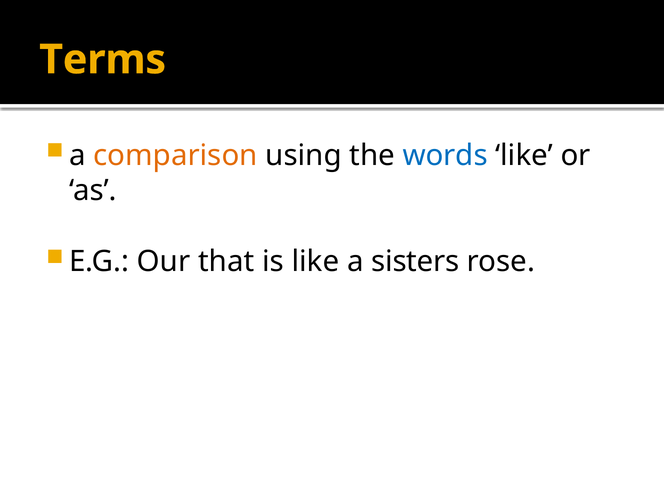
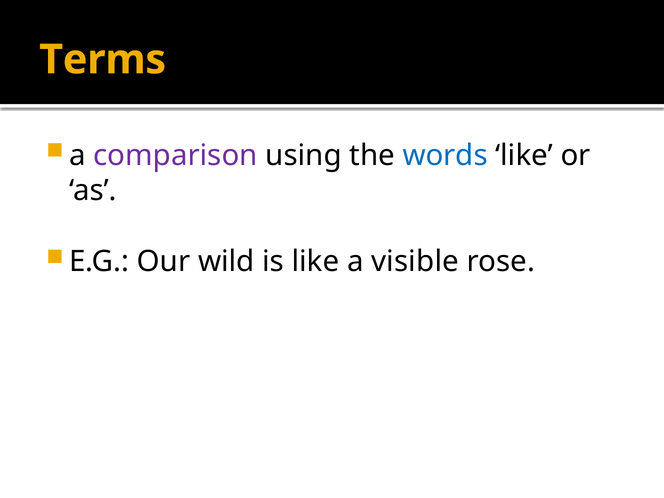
comparison colour: orange -> purple
that: that -> wild
sisters: sisters -> visible
